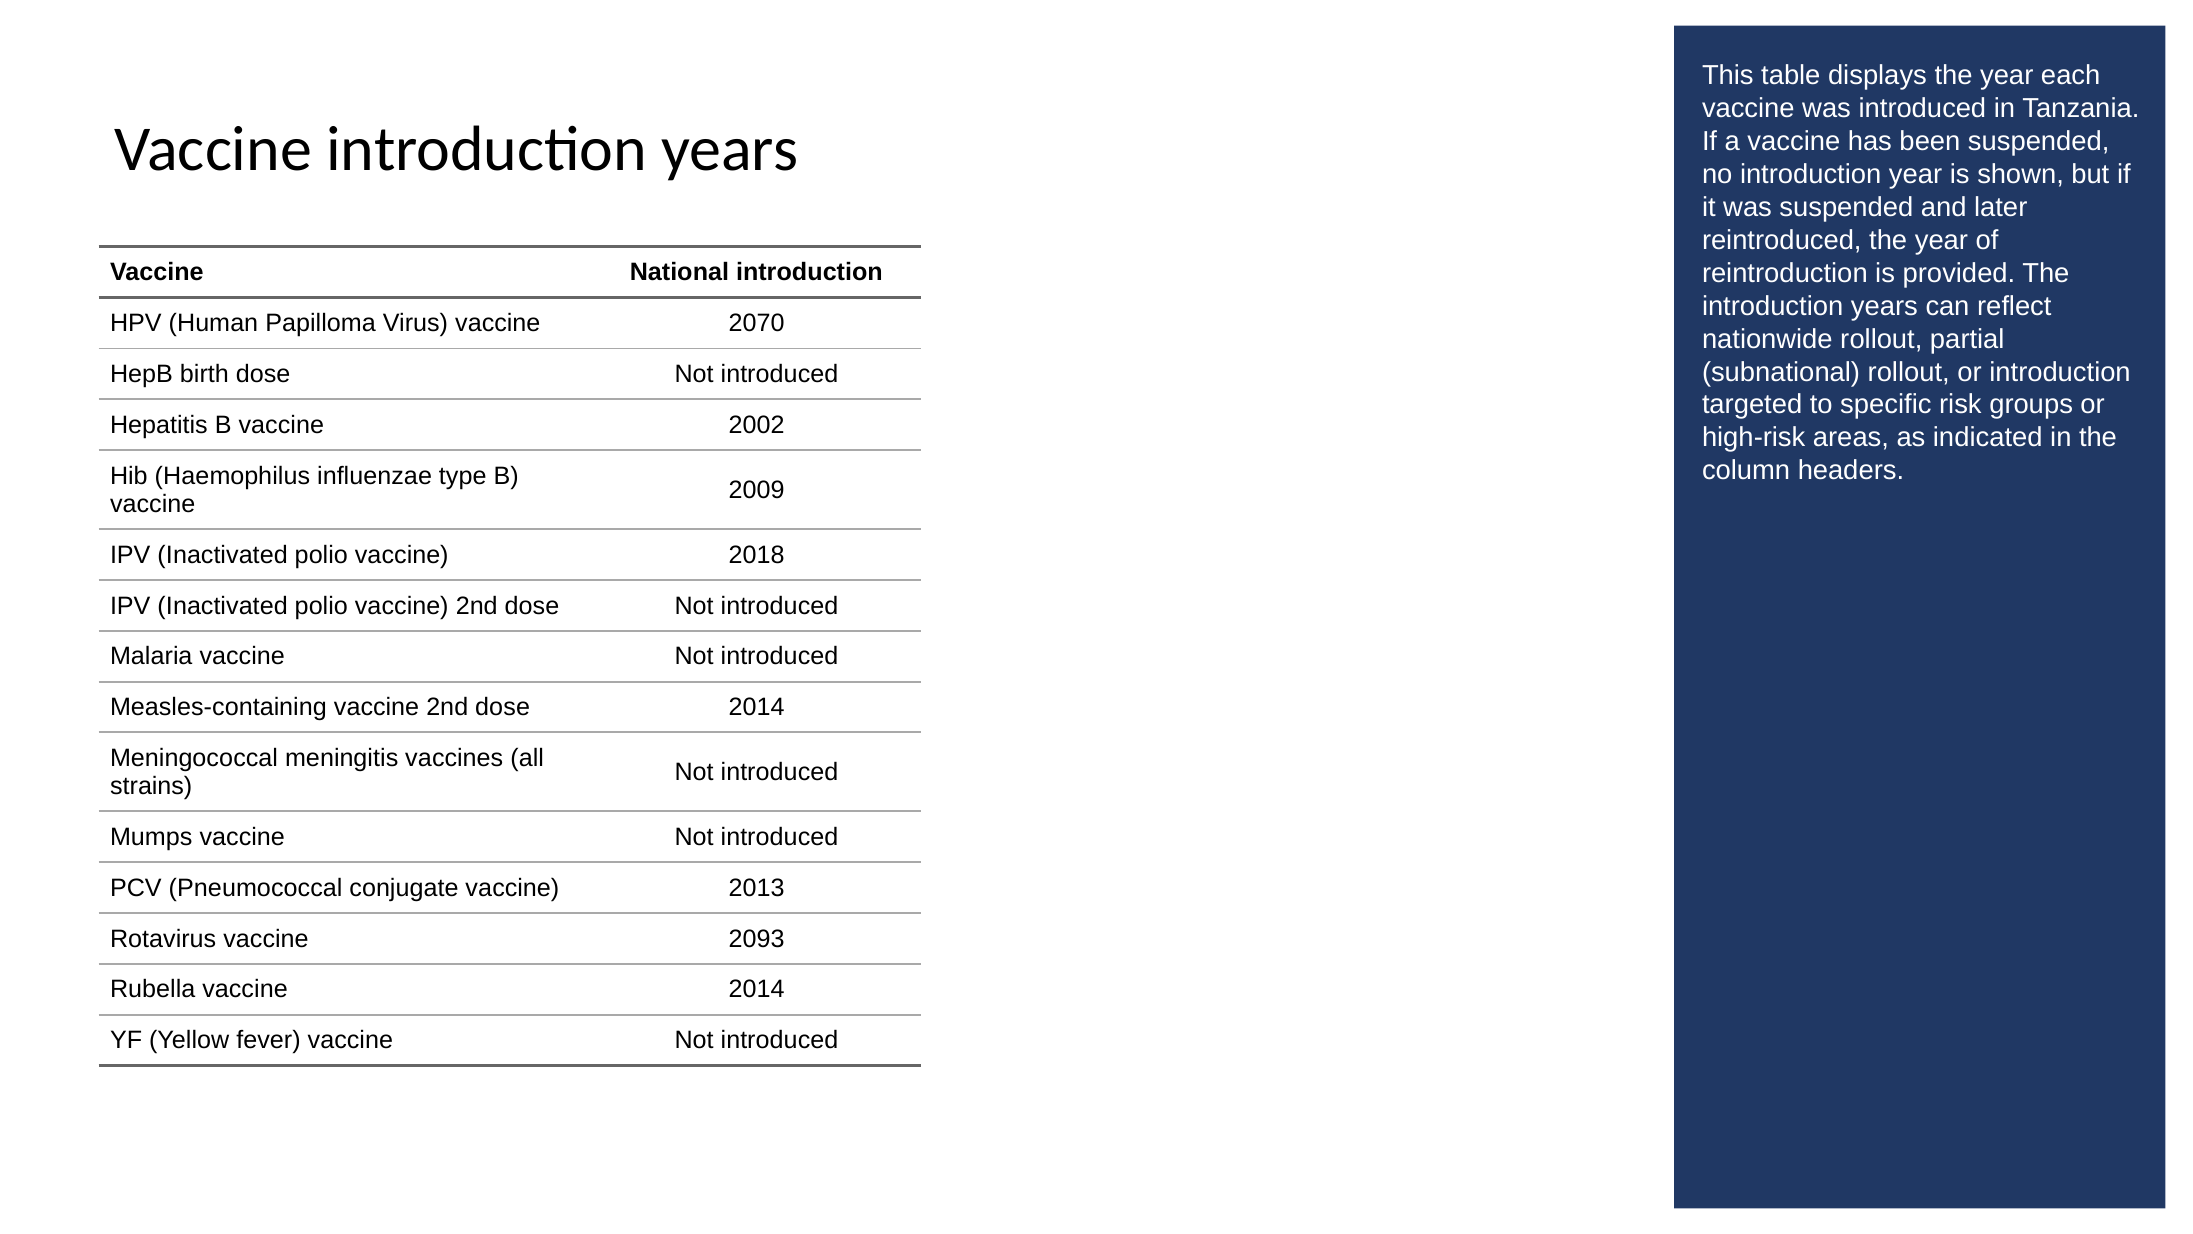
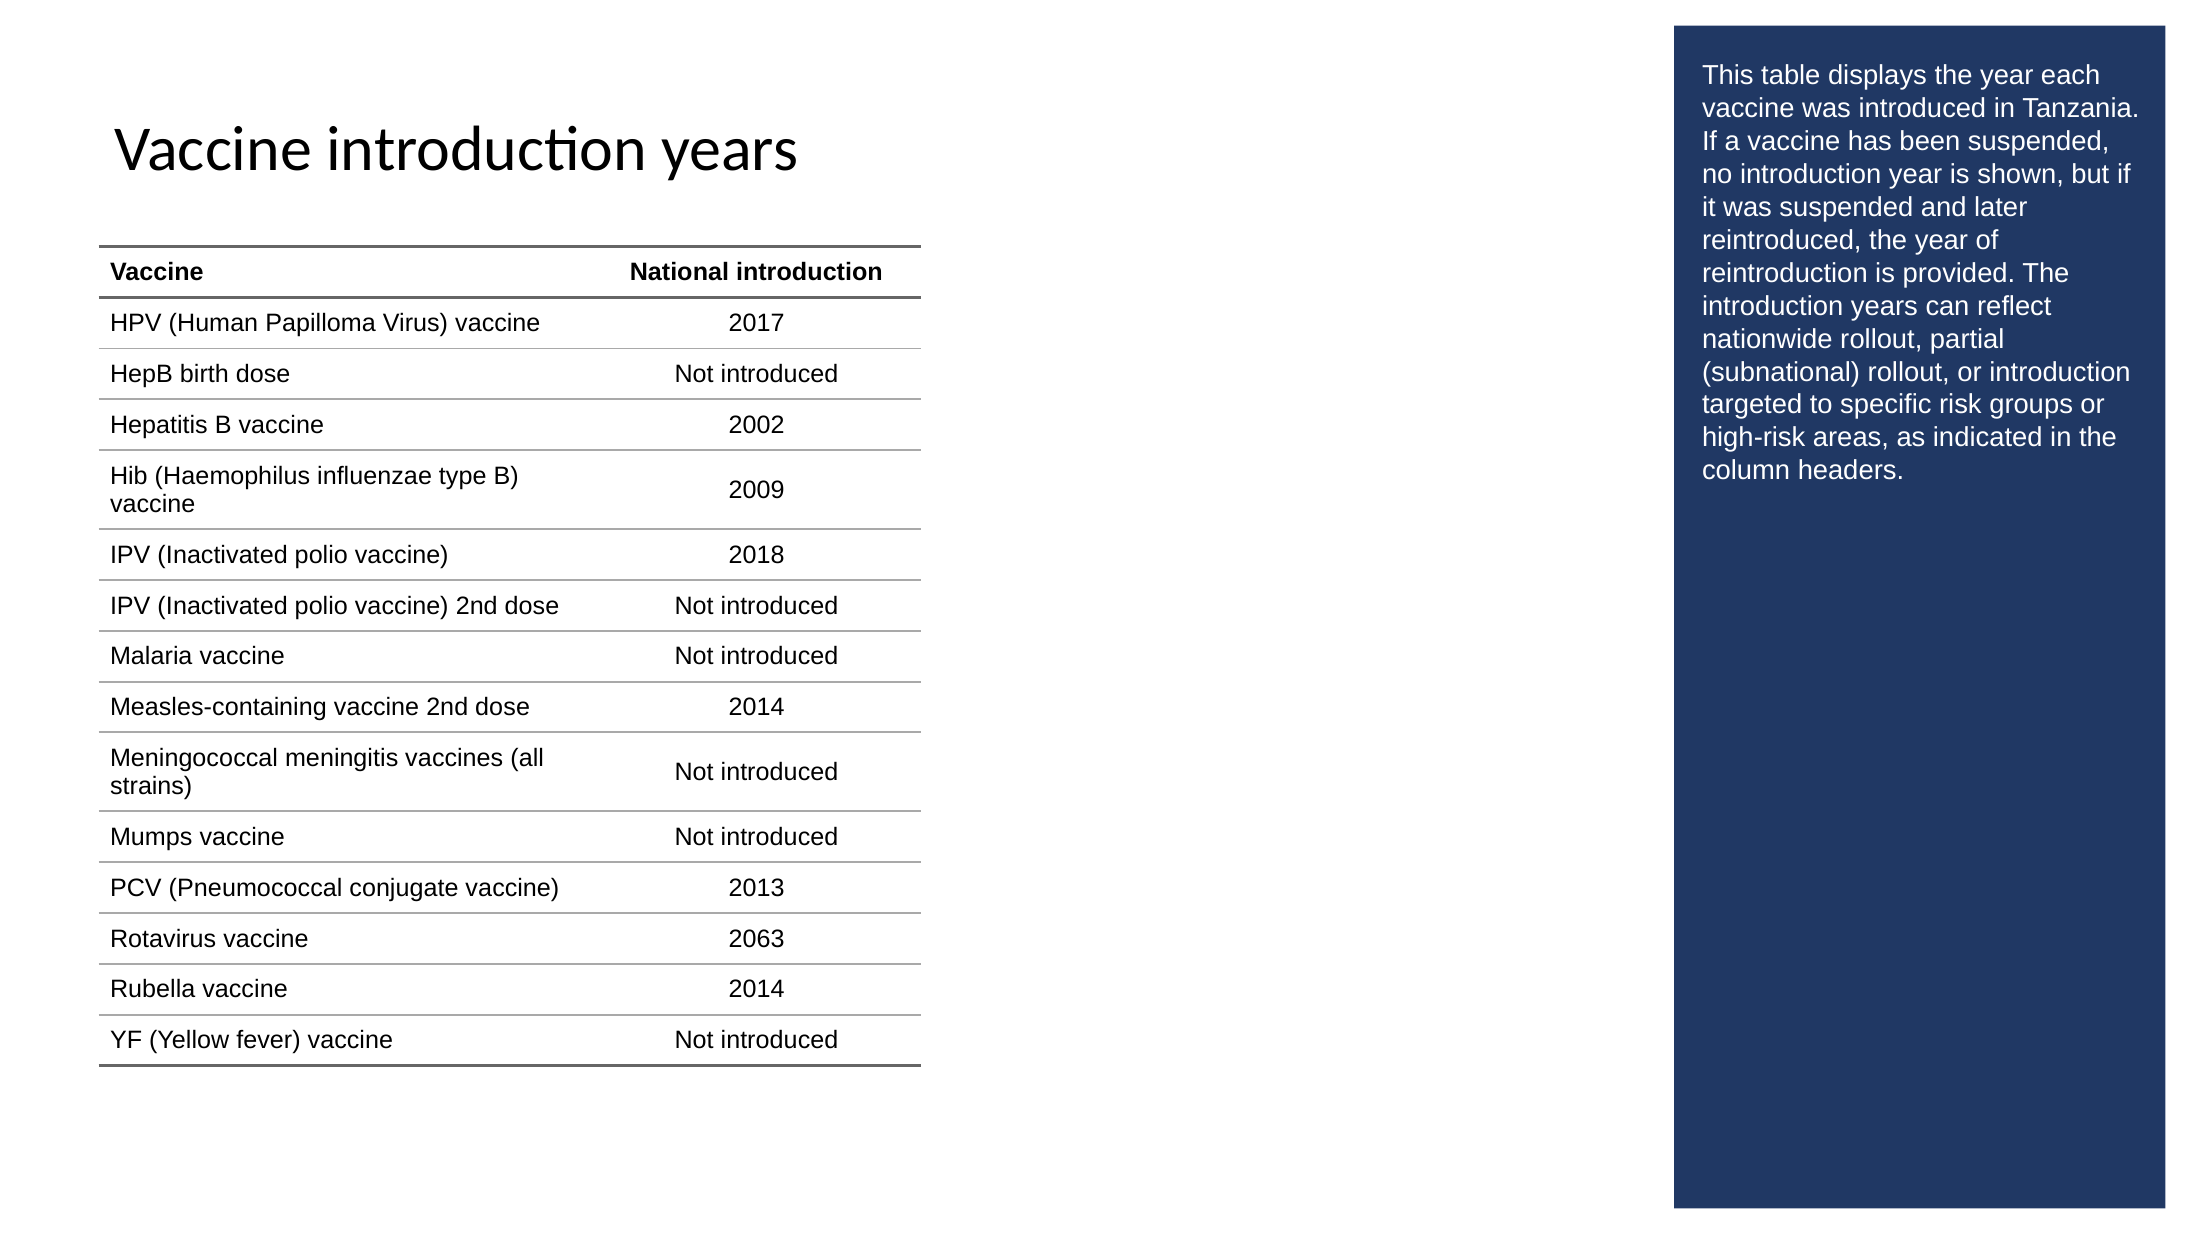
2070: 2070 -> 2017
2093: 2093 -> 2063
